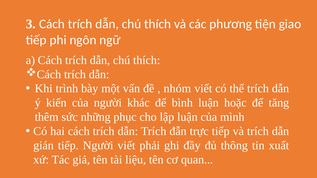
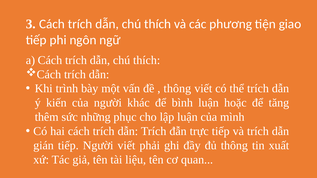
nhóm at (177, 89): nhóm -> thông
